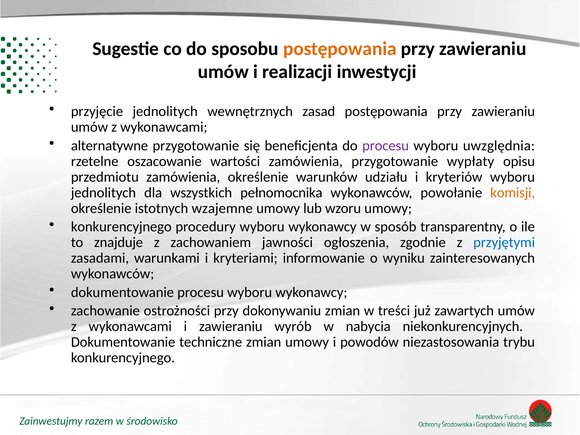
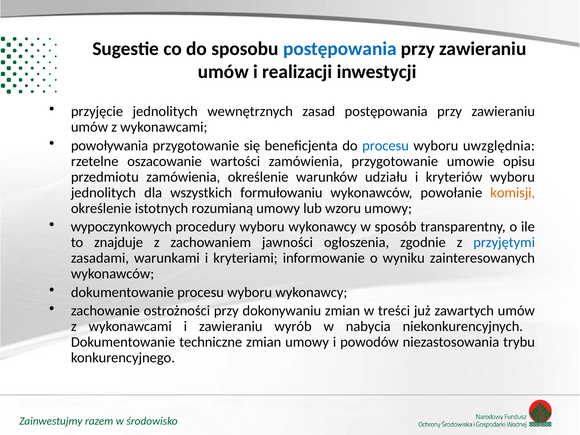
postępowania at (340, 49) colour: orange -> blue
alternatywne: alternatywne -> powoływania
procesu at (386, 146) colour: purple -> blue
wypłaty: wypłaty -> umowie
pełnomocnika: pełnomocnika -> formułowaniu
wzajemne: wzajemne -> rozumianą
konkurencyjnego at (121, 227): konkurencyjnego -> wypoczynkowych
